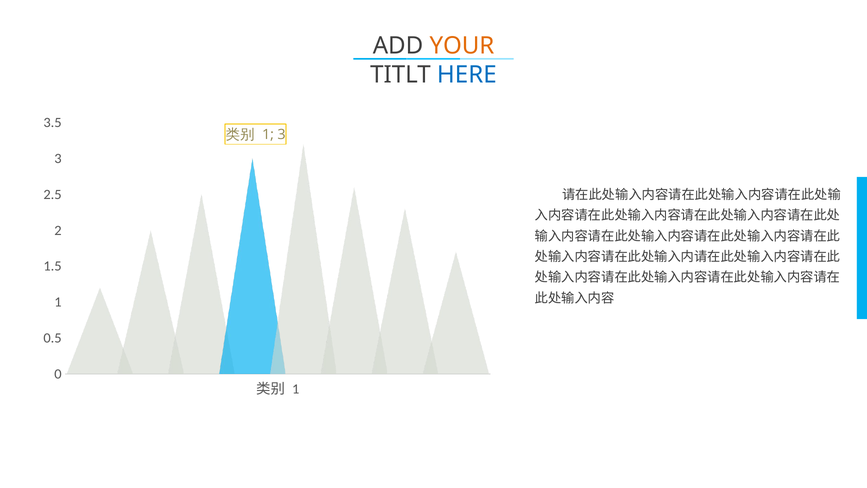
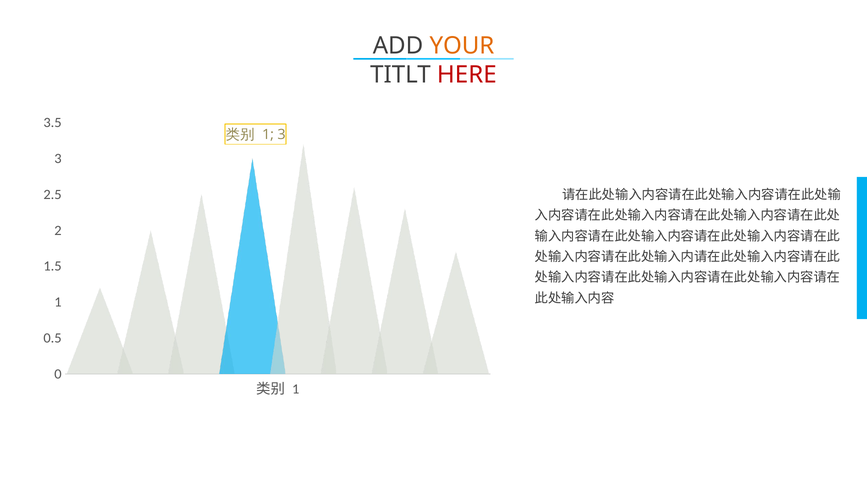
HERE colour: blue -> red
